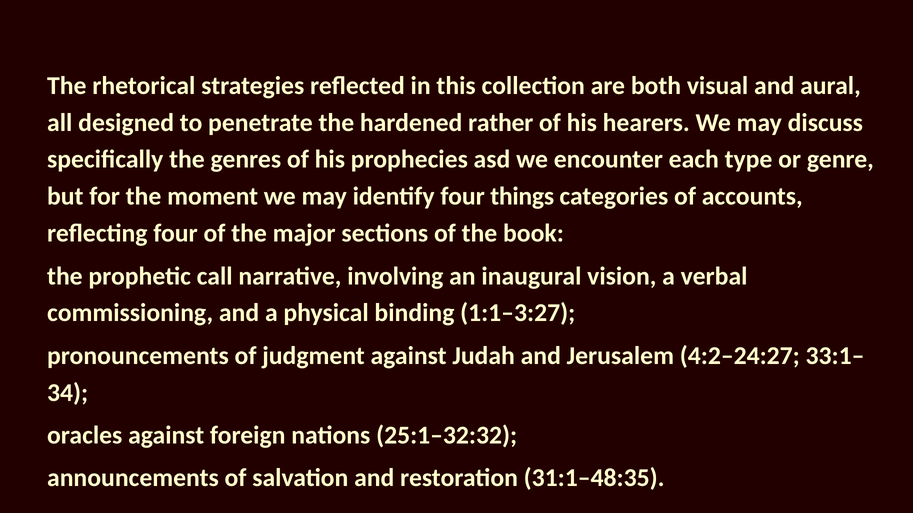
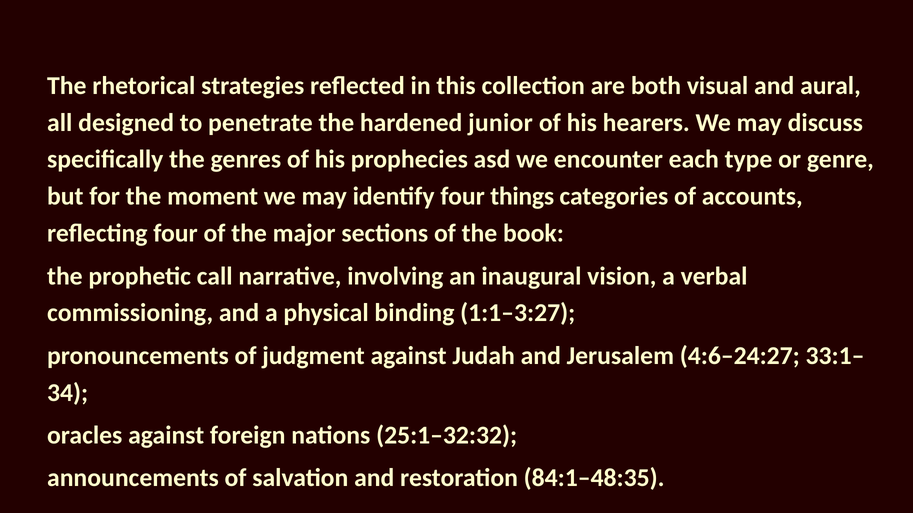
rather: rather -> junior
4:2–24:27: 4:2–24:27 -> 4:6–24:27
31:1–48:35: 31:1–48:35 -> 84:1–48:35
